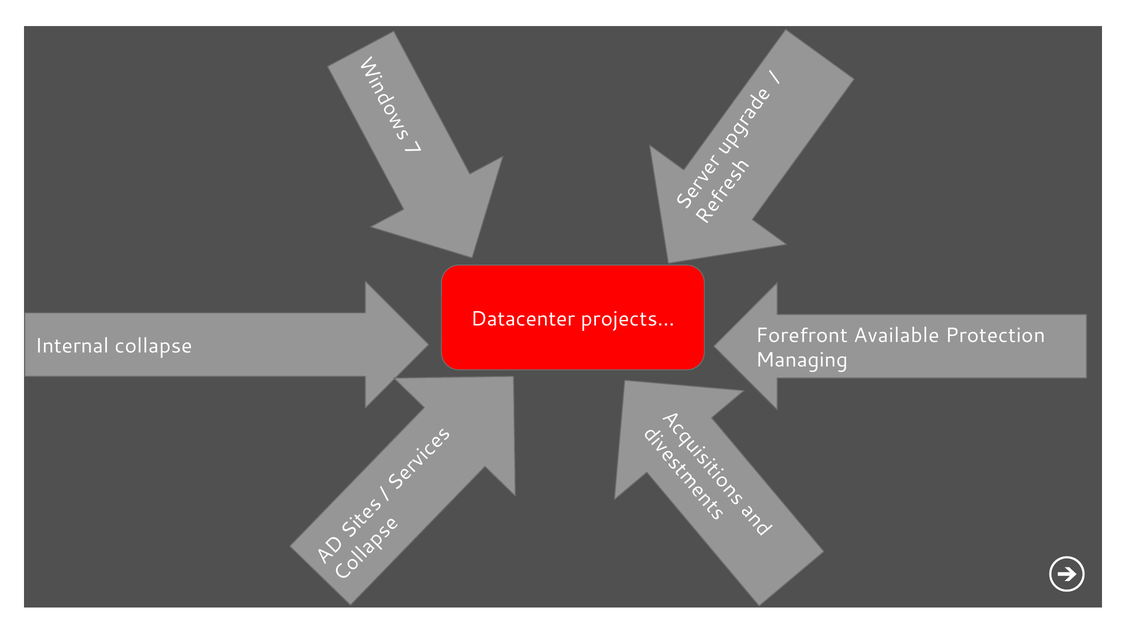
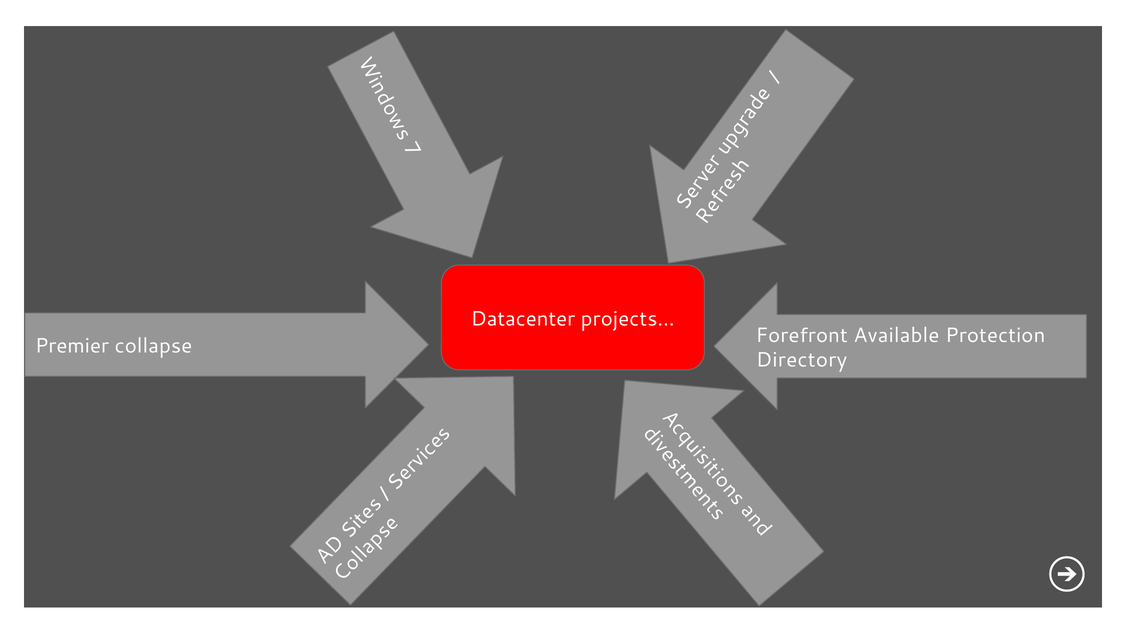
Internal: Internal -> Premier
Managing: Managing -> Directory
